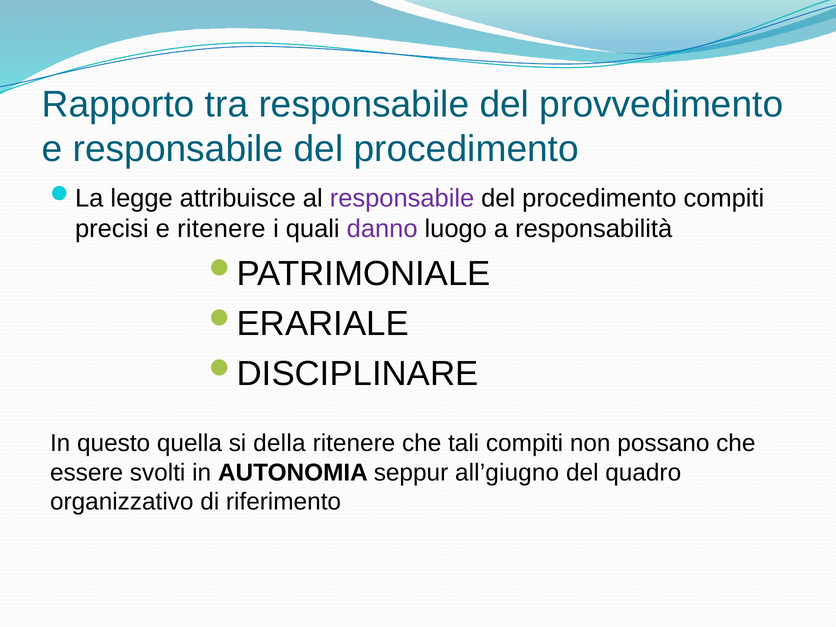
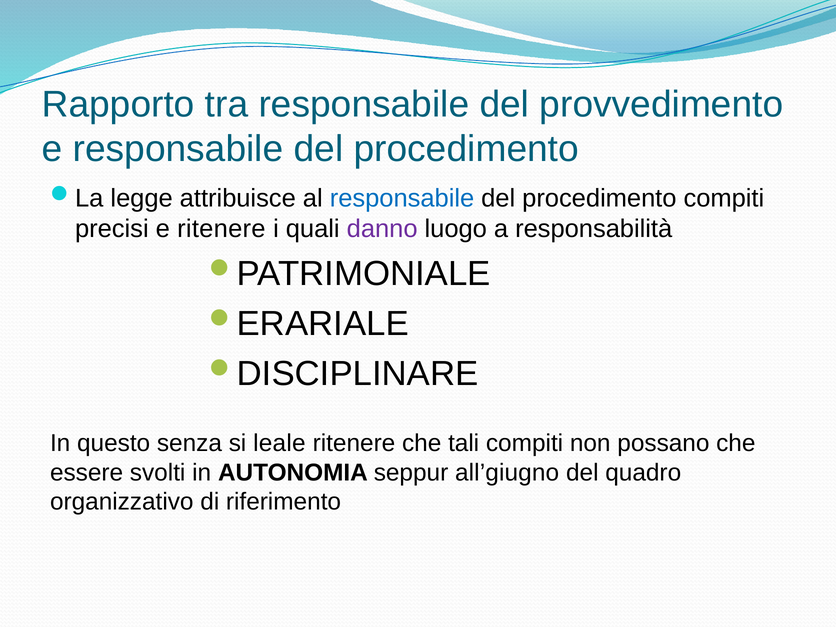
responsabile at (402, 198) colour: purple -> blue
quella: quella -> senza
della: della -> leale
